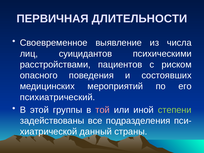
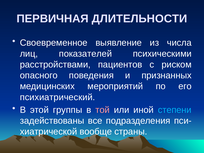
суицидантов: суицидантов -> показателей
состоявших: состоявших -> признанных
степени colour: light green -> light blue
данный: данный -> вообще
